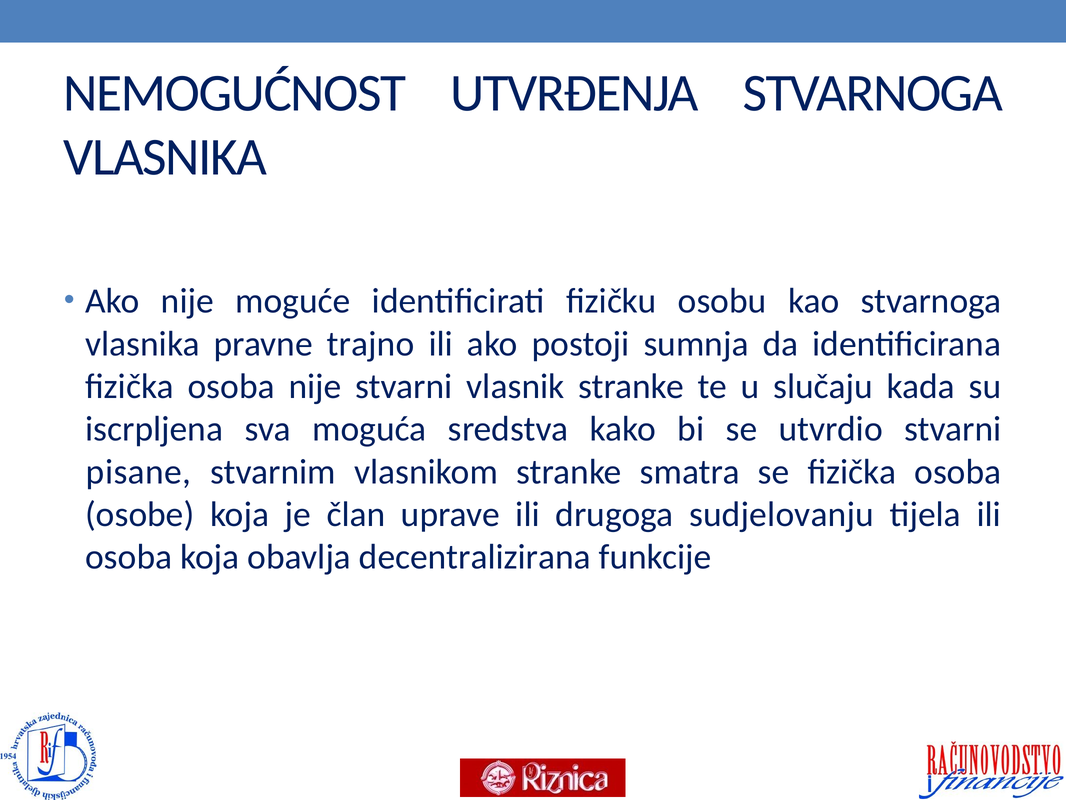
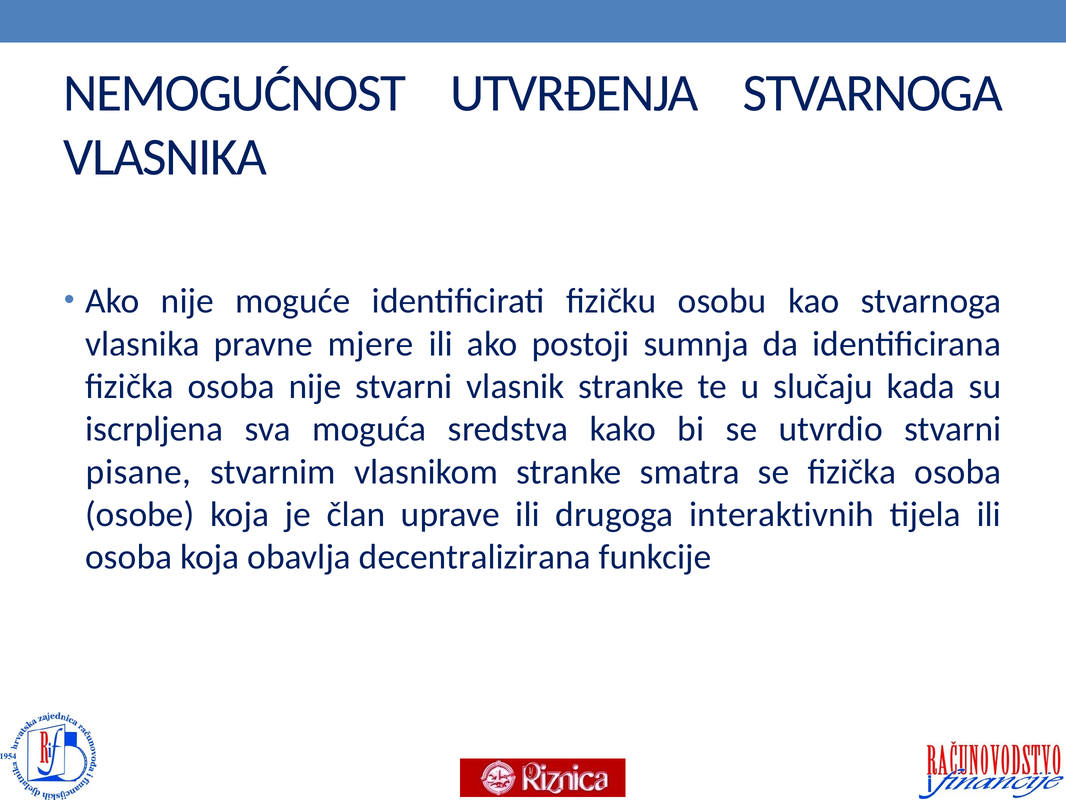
trajno: trajno -> mjere
sudjelovanju: sudjelovanju -> interaktivnih
